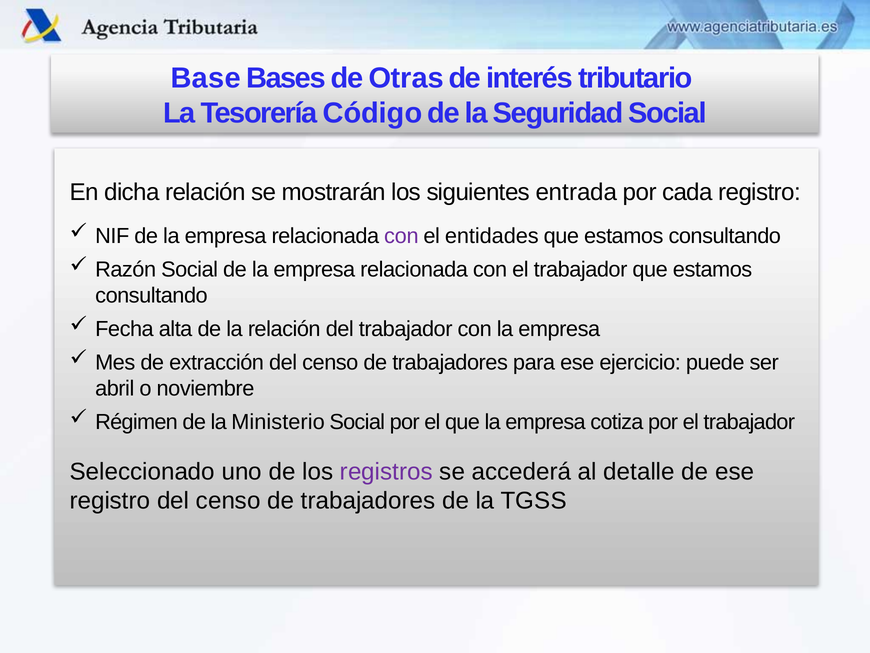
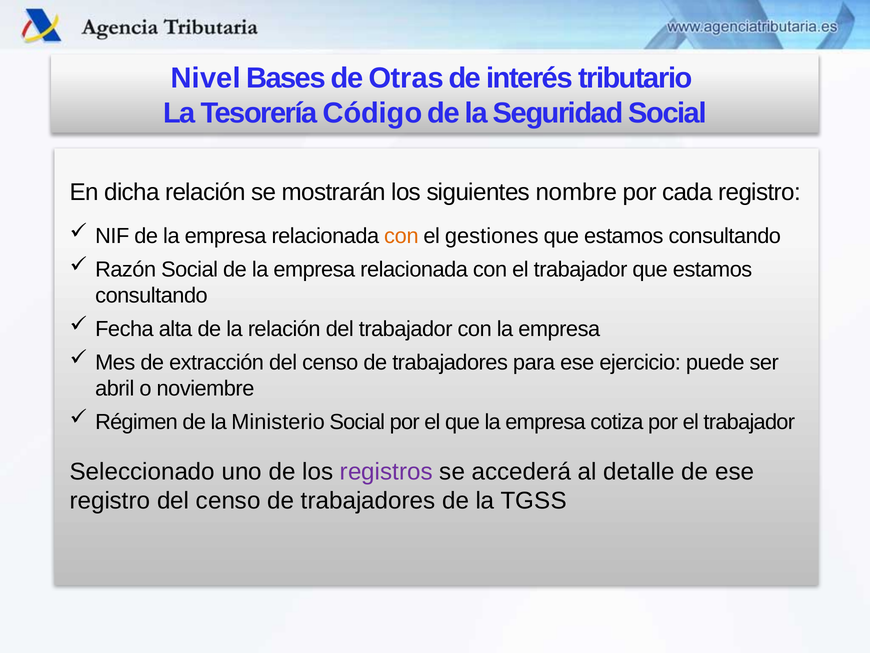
Base: Base -> Nivel
entrada: entrada -> nombre
con at (401, 236) colour: purple -> orange
entidades: entidades -> gestiones
